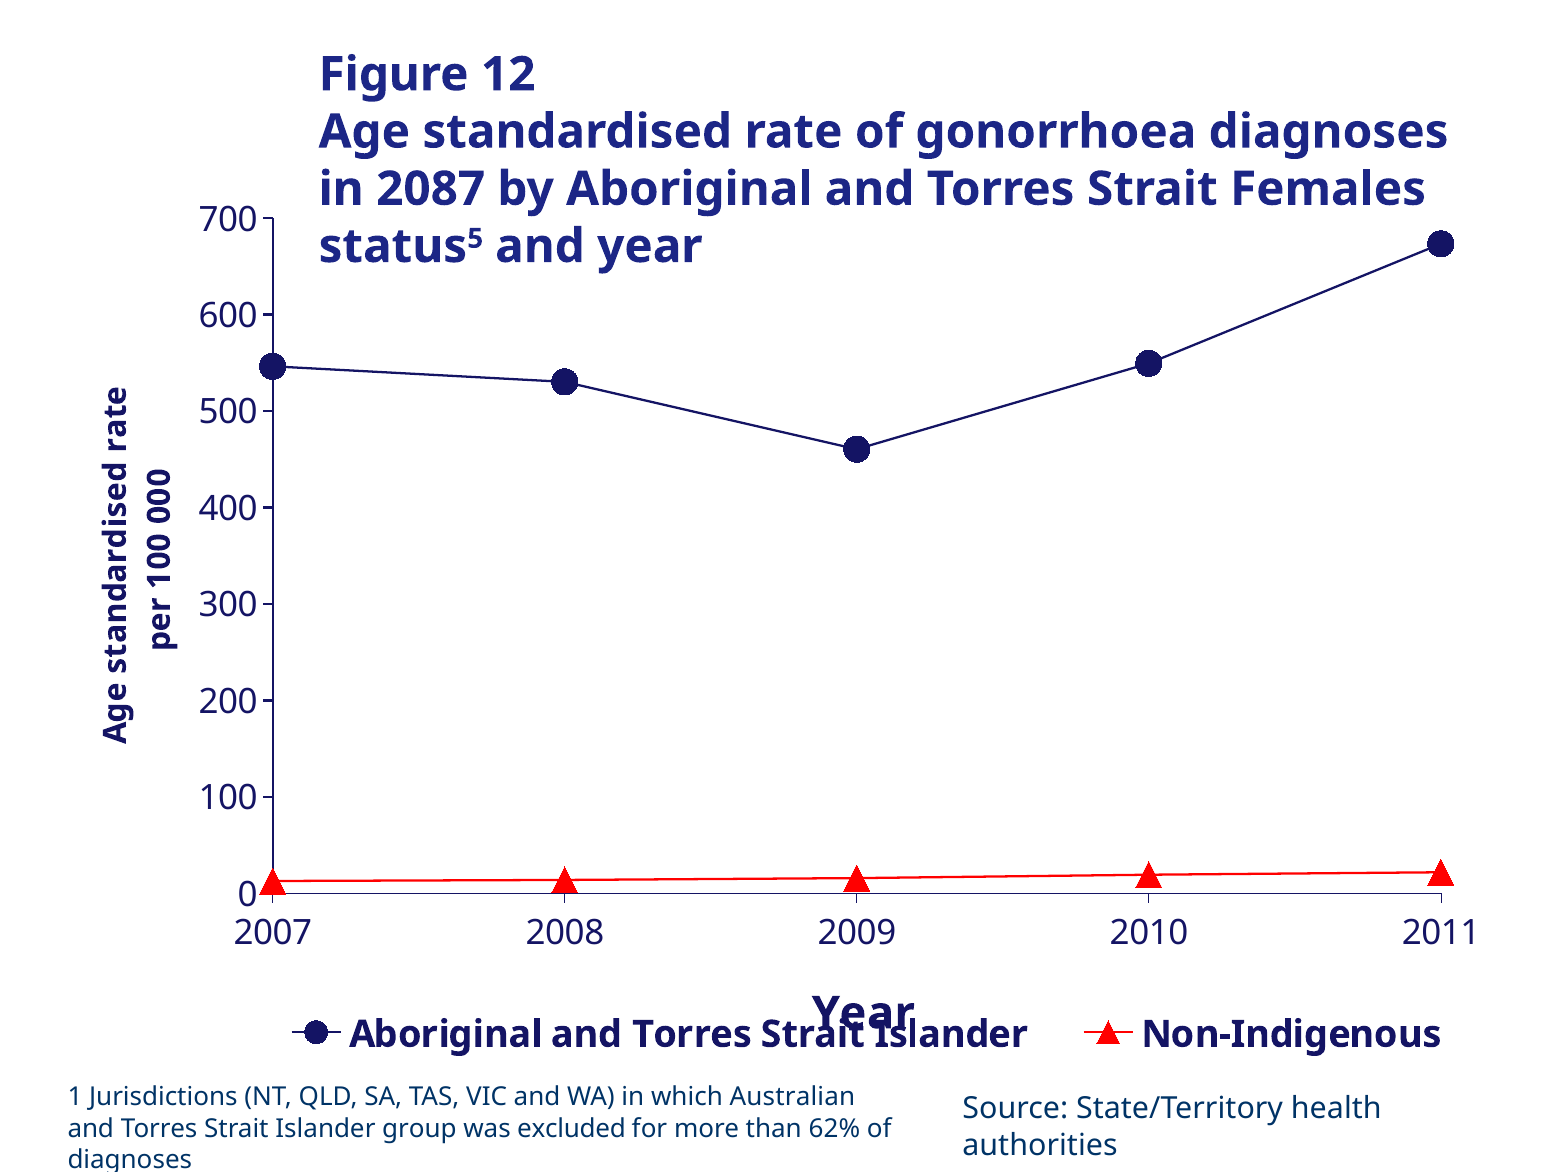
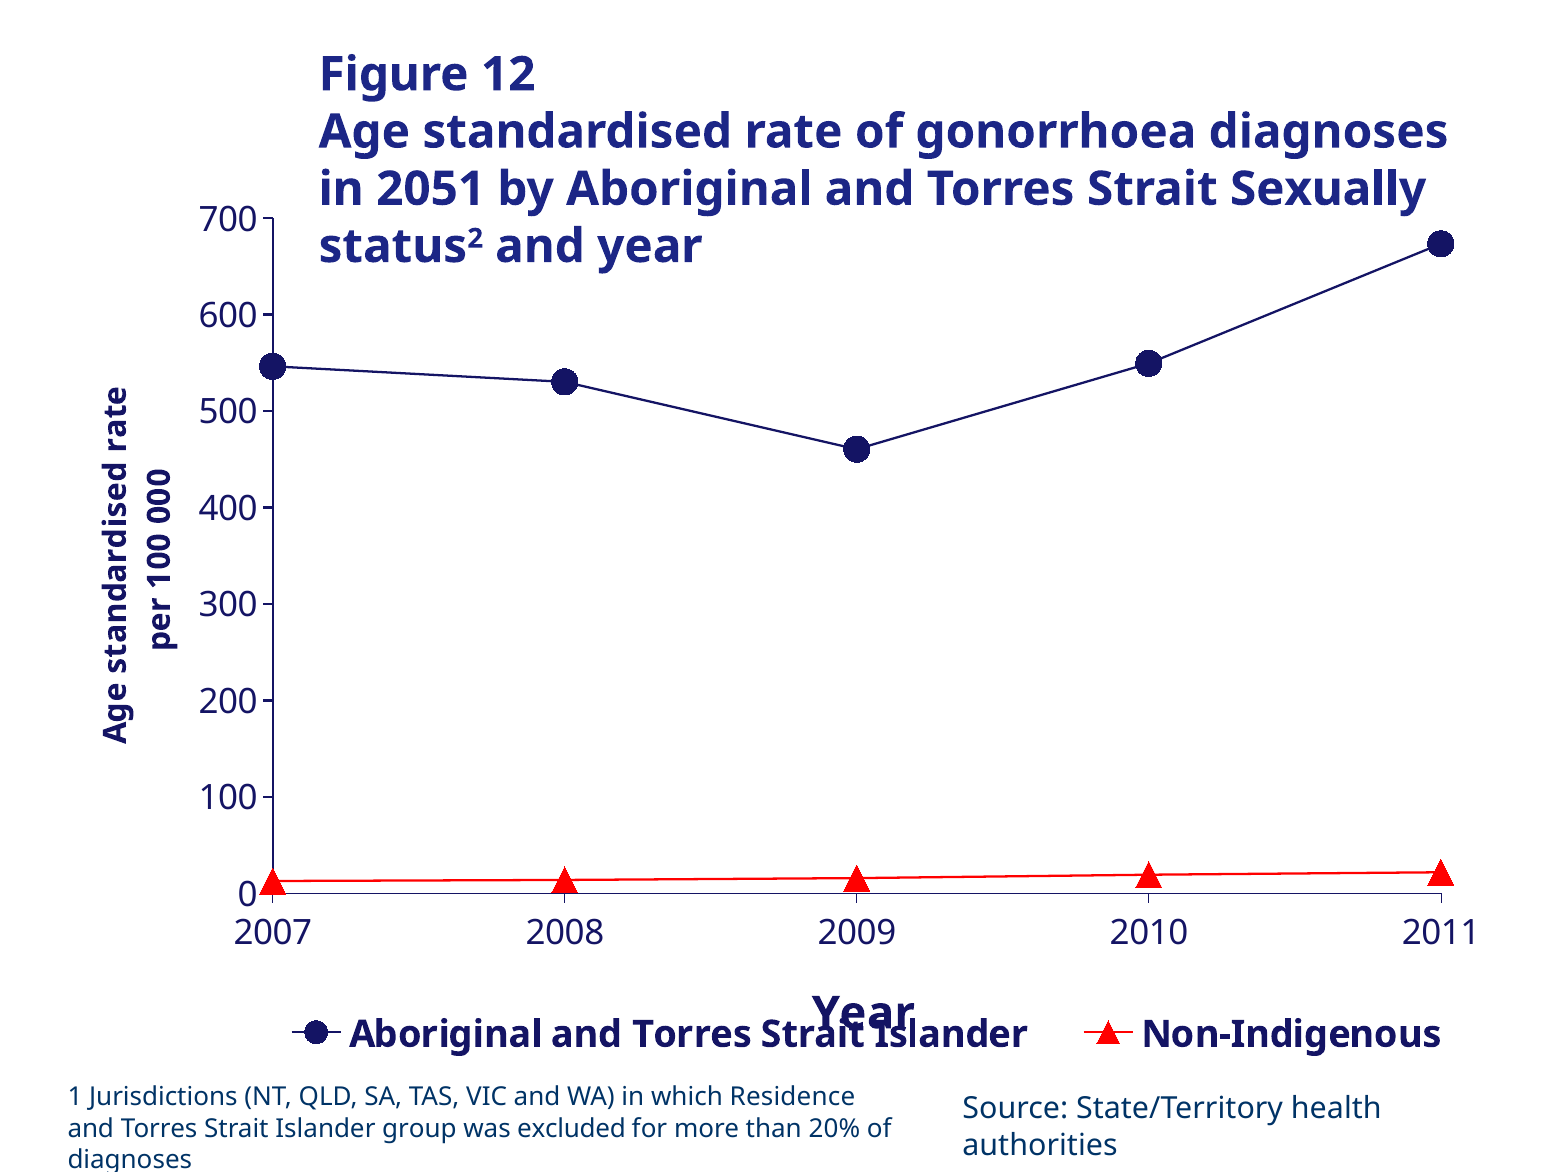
2087: 2087 -> 2051
Females: Females -> Sexually
5: 5 -> 2
Australian: Australian -> Residence
62%: 62% -> 20%
